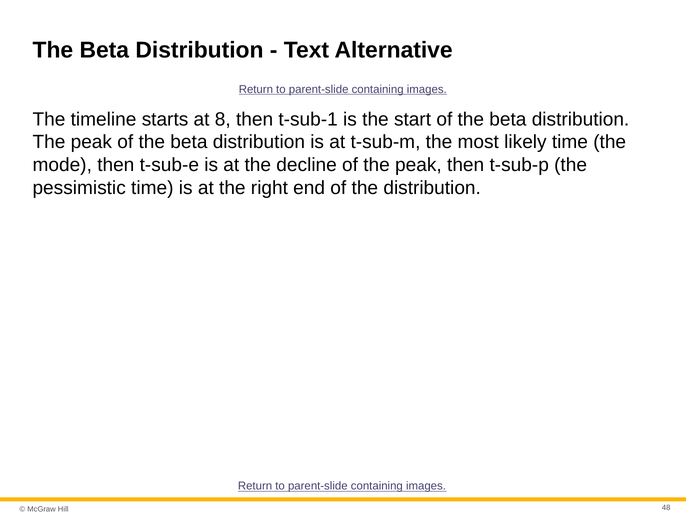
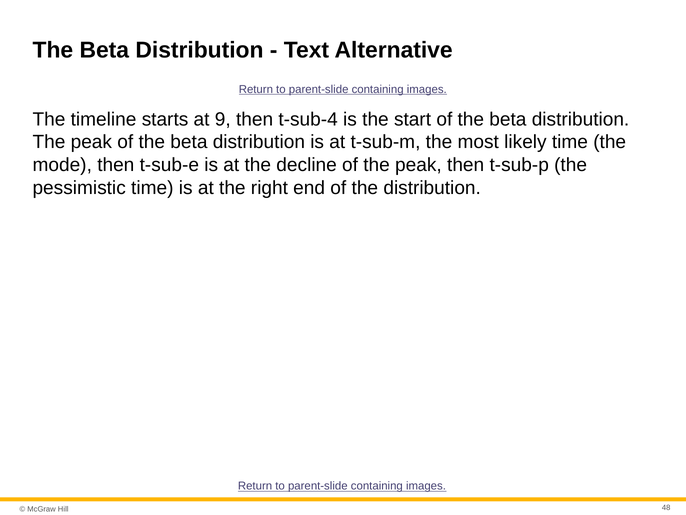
8: 8 -> 9
t-sub-1: t-sub-1 -> t-sub-4
